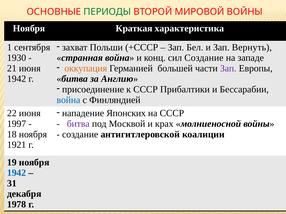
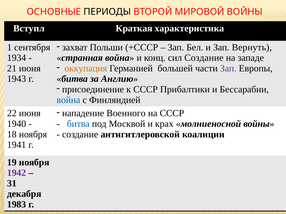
ПЕРИОДЫ colour: green -> black
Ноября at (29, 28): Ноября -> Вступл
1930: 1930 -> 1934
1942 at (17, 79): 1942 -> 1943
Японских: Японских -> Военного
1997: 1997 -> 1940
битва at (78, 124) colour: purple -> blue
1921: 1921 -> 1941
1942 at (17, 173) colour: blue -> purple
1978: 1978 -> 1983
